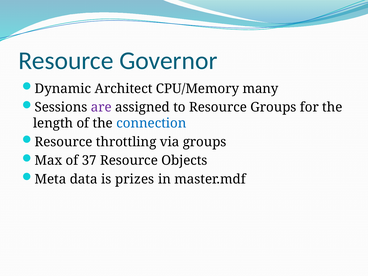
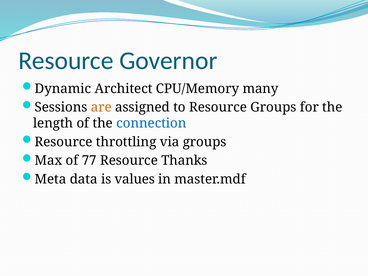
are colour: purple -> orange
37: 37 -> 77
Objects: Objects -> Thanks
prizes: prizes -> values
